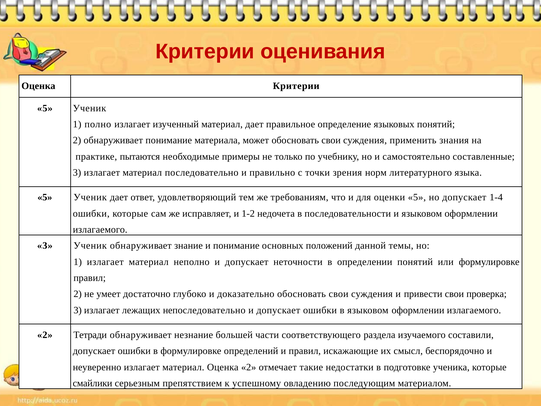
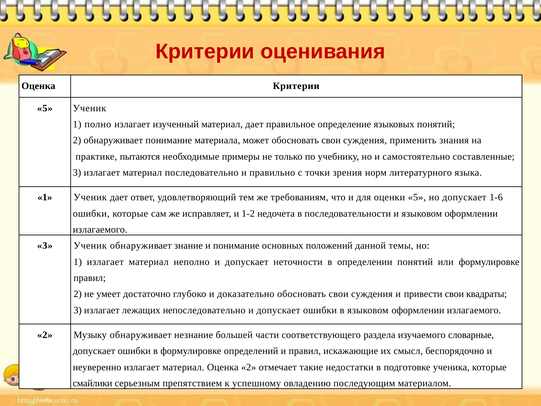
5 at (45, 197): 5 -> 1
1-4: 1-4 -> 1-6
проверка: проверка -> квадраты
Тетради: Тетради -> Музыку
составили: составили -> словарные
